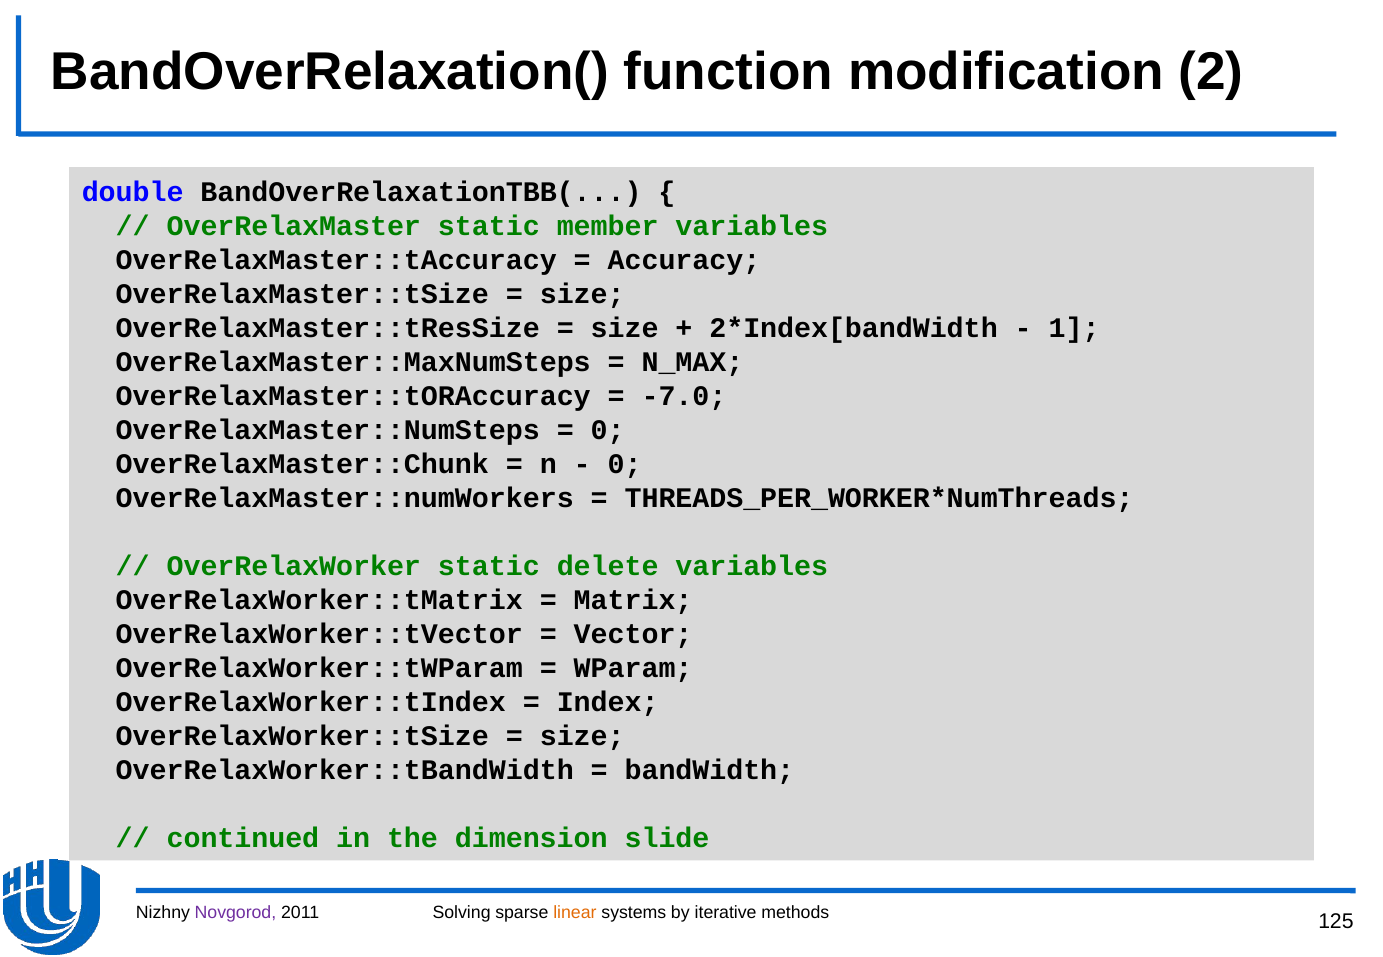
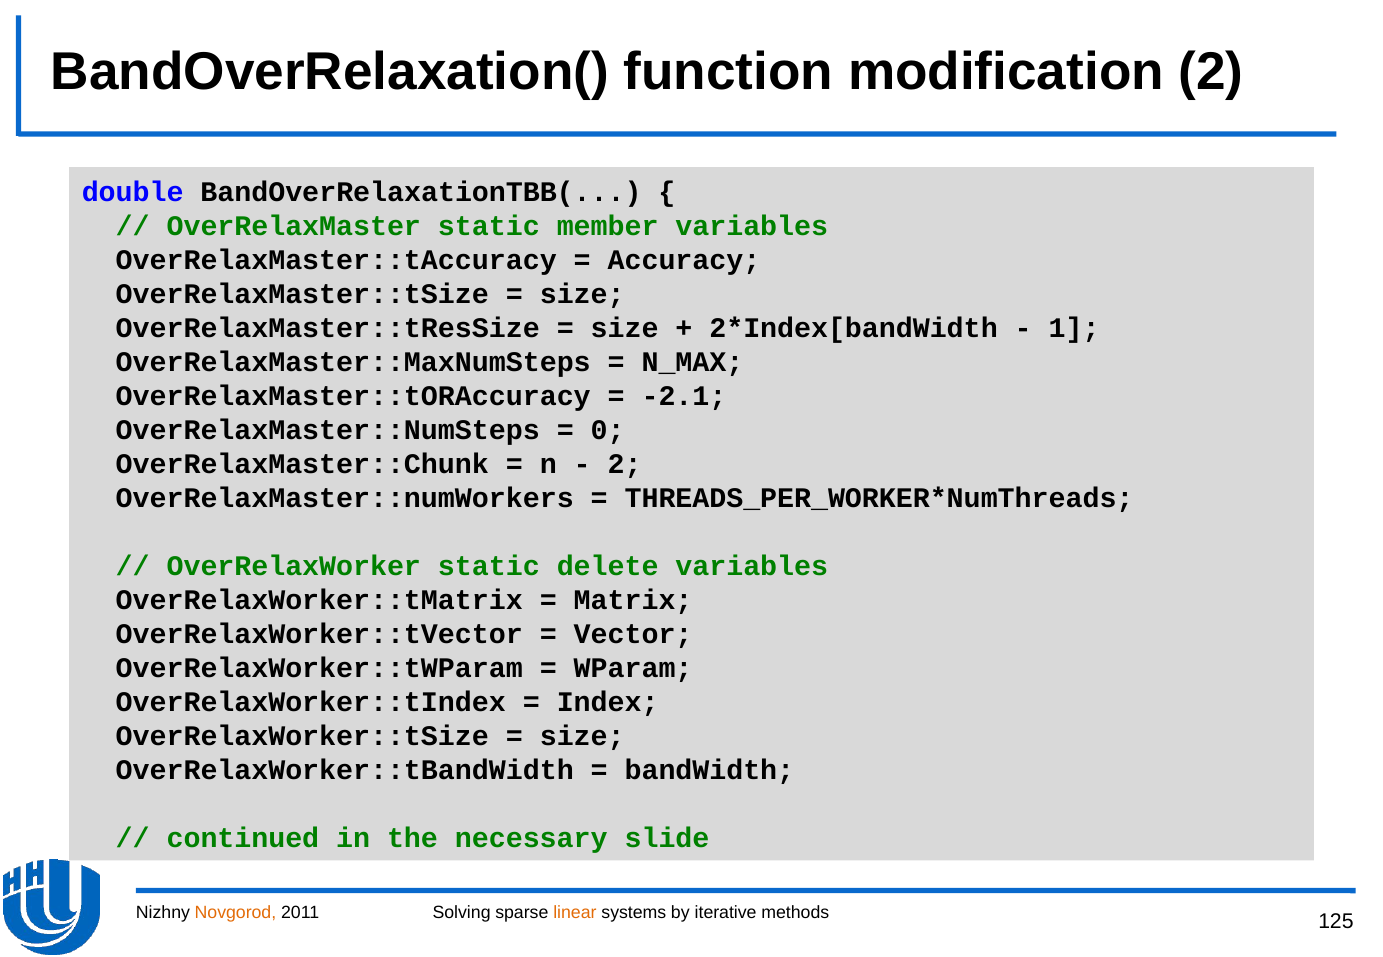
-7.0: -7.0 -> -2.1
0 at (625, 465): 0 -> 2
dimension: dimension -> necessary
Novgorod colour: purple -> orange
